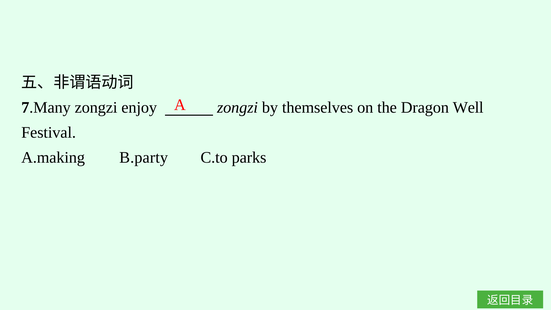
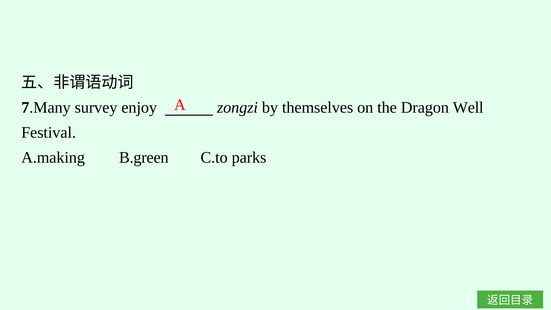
7.Many zongzi: zongzi -> survey
B.party: B.party -> B.green
